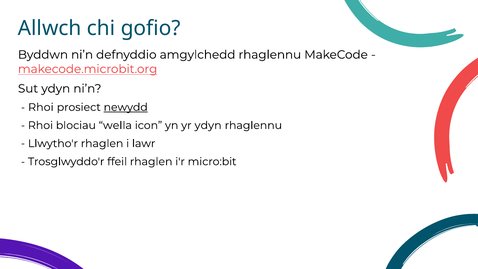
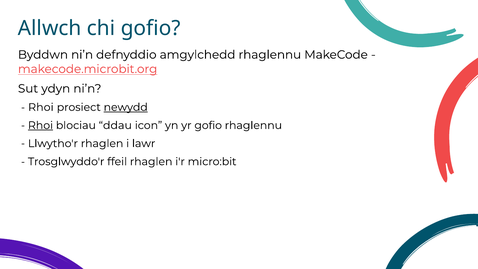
Rhoi at (40, 125) underline: none -> present
wella: wella -> ddau
yr ydyn: ydyn -> gofio
